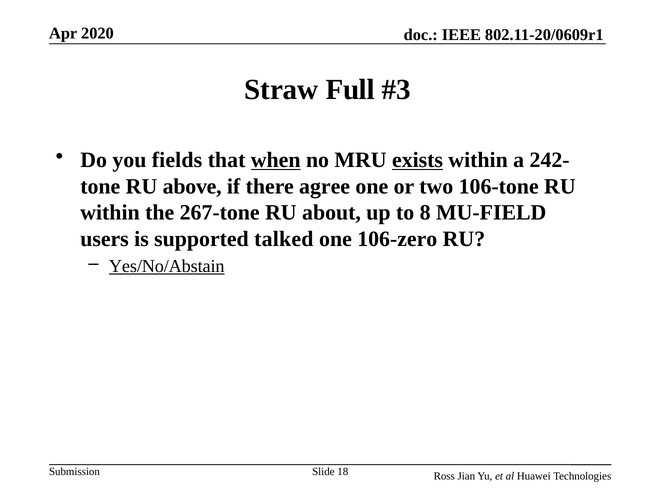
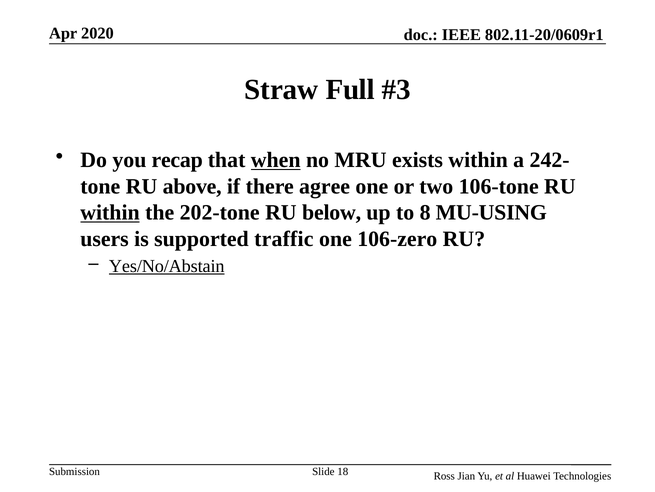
fields: fields -> recap
exists underline: present -> none
within at (110, 212) underline: none -> present
267-tone: 267-tone -> 202-tone
about: about -> below
MU-FIELD: MU-FIELD -> MU-USING
talked: talked -> traffic
